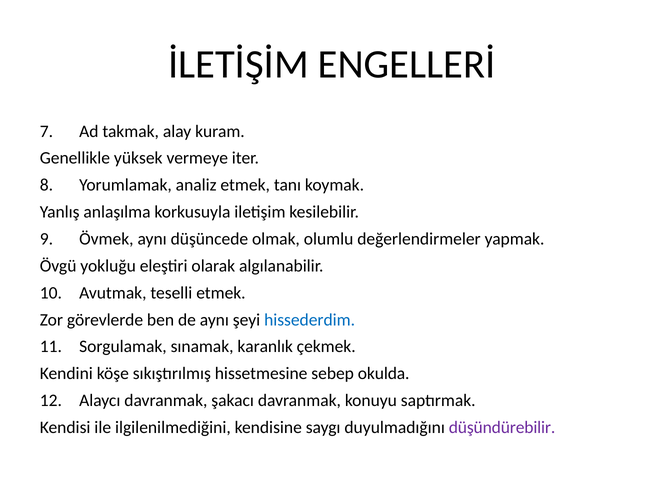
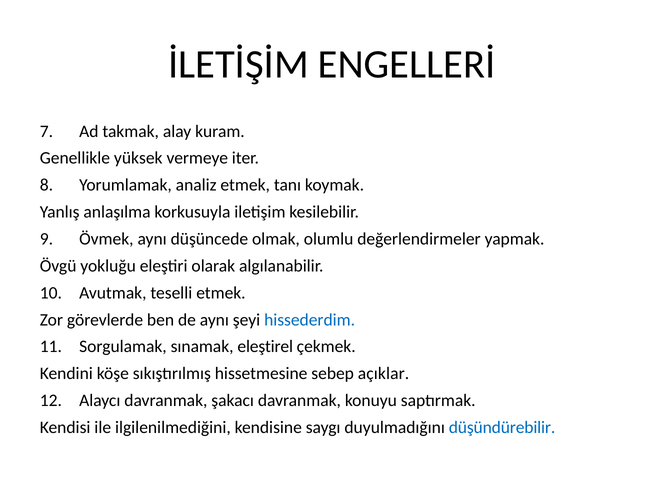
karanlık: karanlık -> eleştirel
okulda: okulda -> açıklar
düşündürebilir colour: purple -> blue
